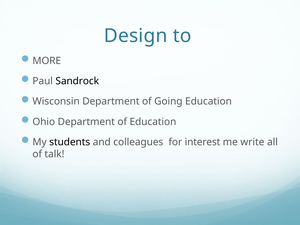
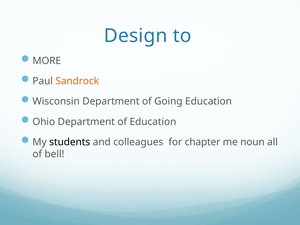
Sandrock colour: black -> orange
interest: interest -> chapter
write: write -> noun
talk: talk -> bell
